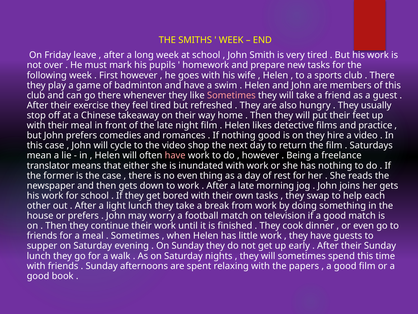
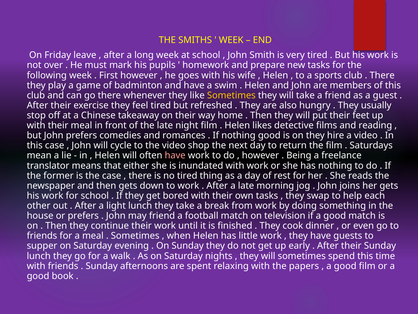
Sometimes at (231, 95) colour: pink -> yellow
practice: practice -> reading
no even: even -> tired
may worry: worry -> friend
